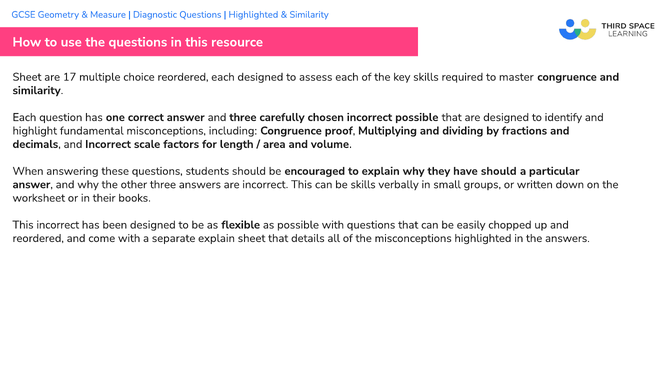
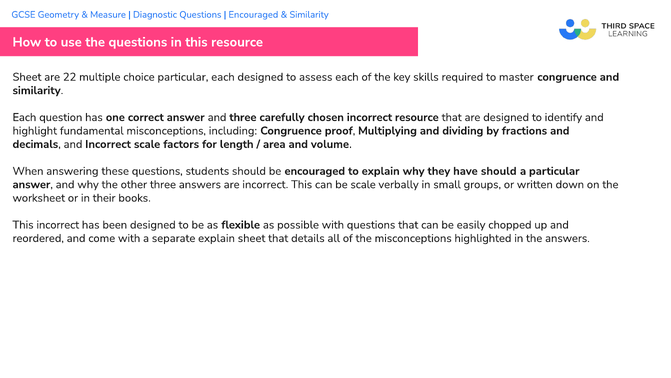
Highlighted at (253, 15): Highlighted -> Encouraged
17: 17 -> 22
choice reordered: reordered -> particular
incorrect possible: possible -> resource
be skills: skills -> scale
